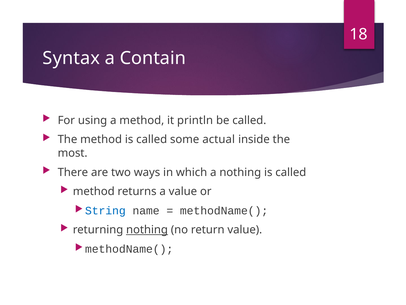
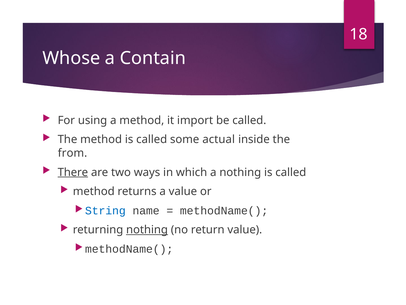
Syntax: Syntax -> Whose
println: println -> import
most: most -> from
There underline: none -> present
